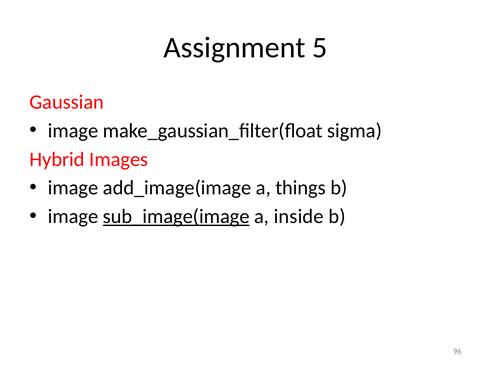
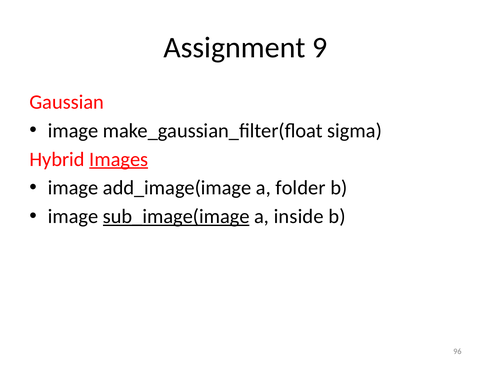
5: 5 -> 9
Images underline: none -> present
things: things -> folder
